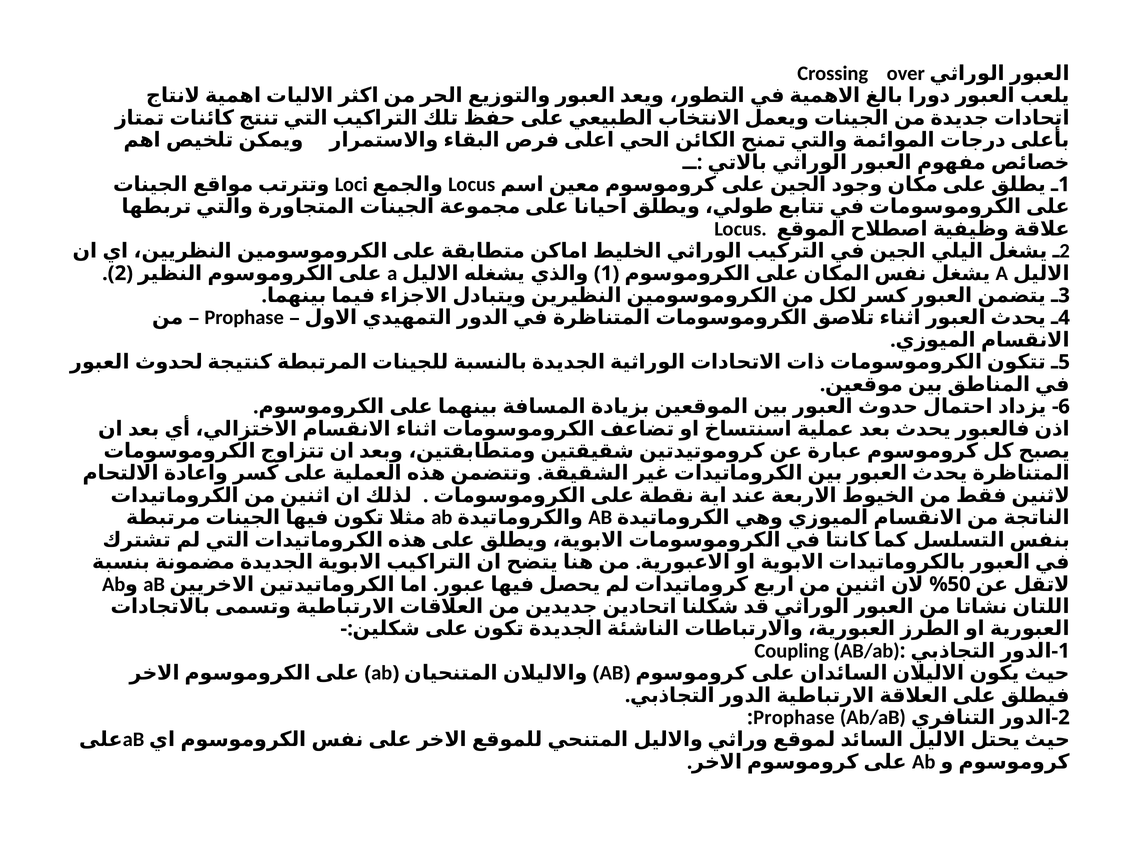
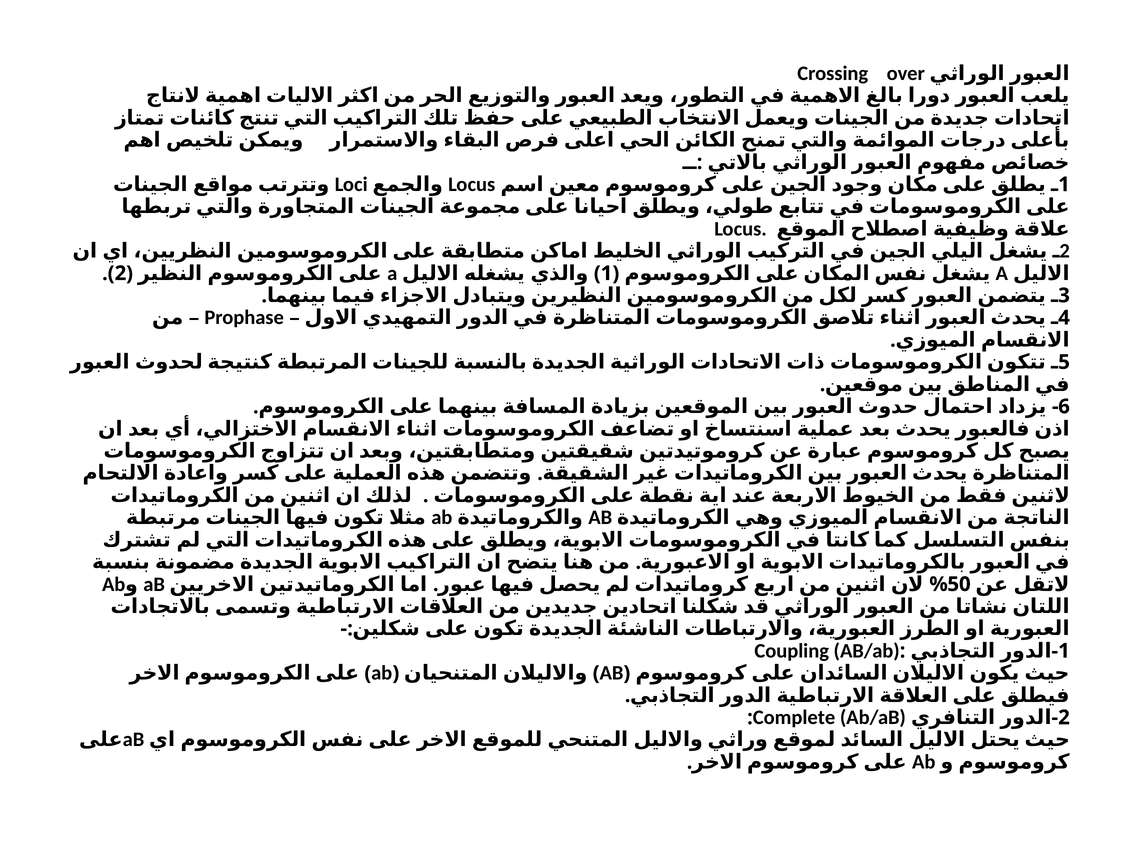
Prophase at (794, 718): Prophase -> Complete
